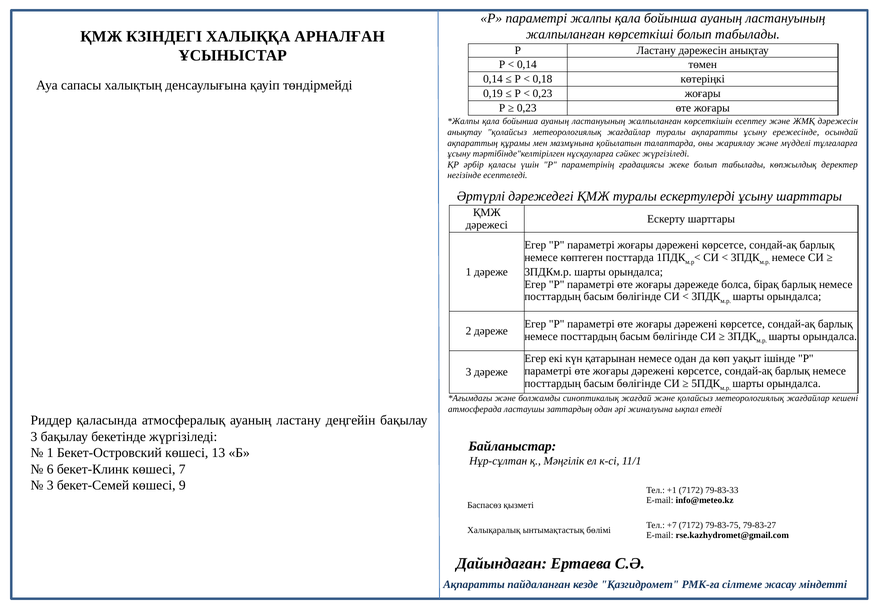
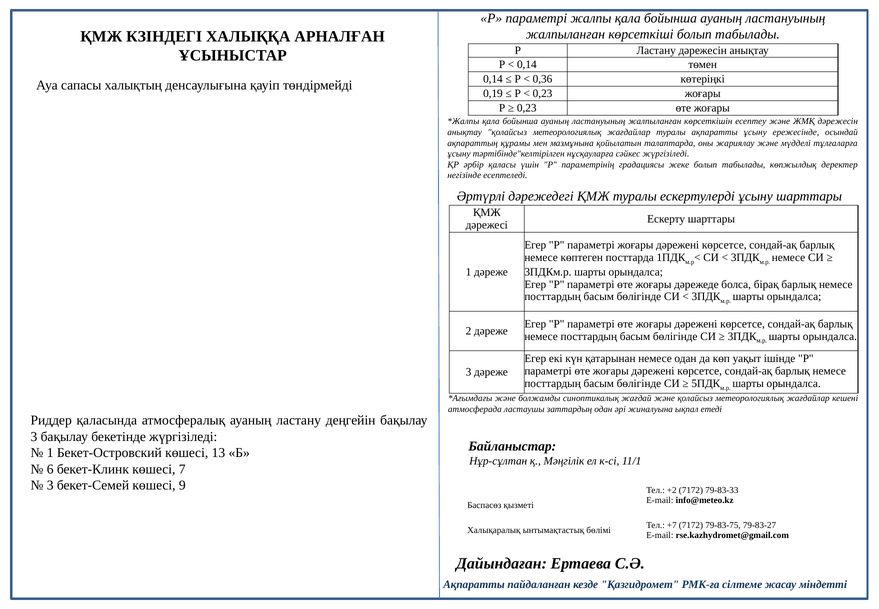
0,18: 0,18 -> 0,36
+1: +1 -> +2
